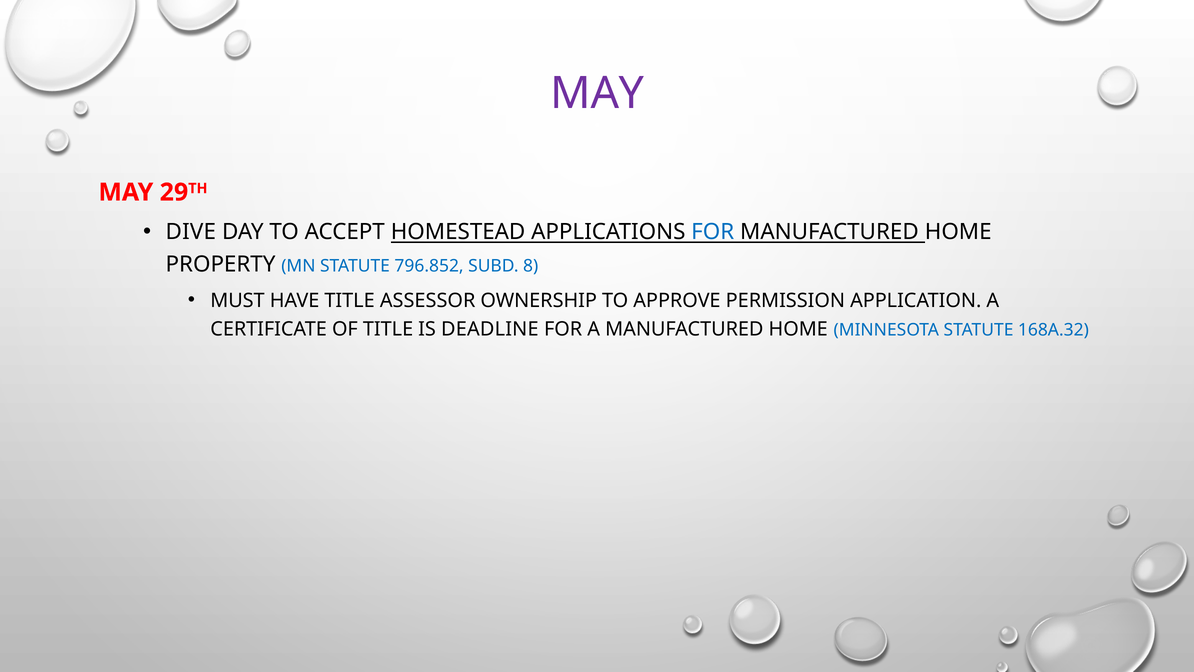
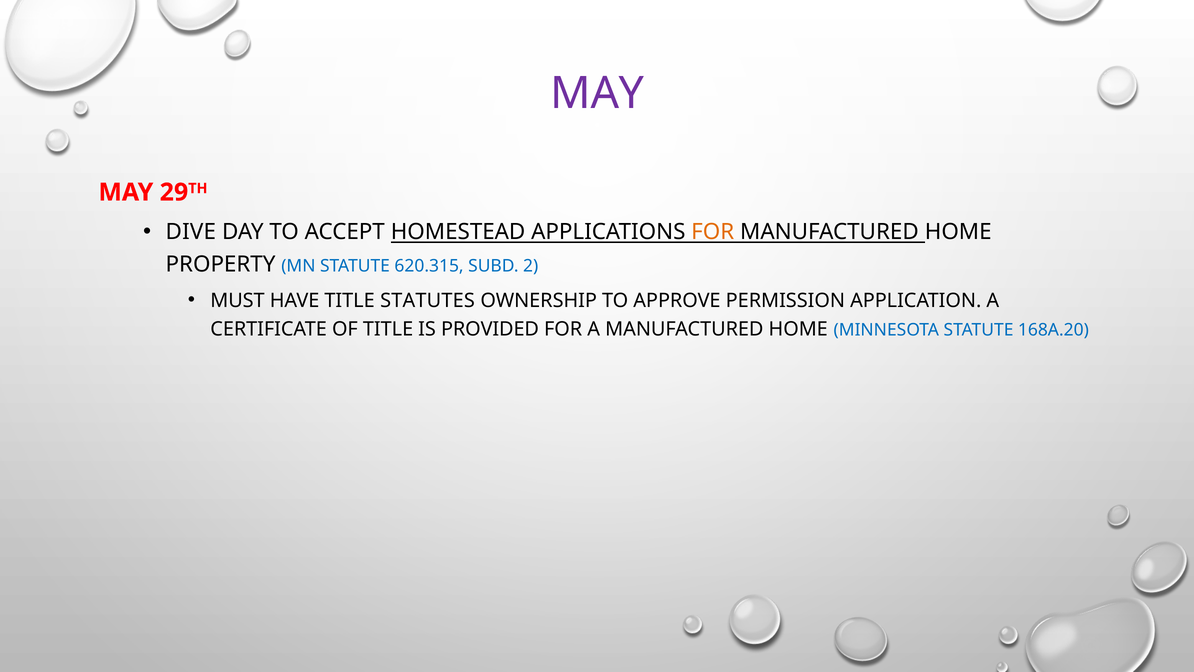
FOR at (713, 232) colour: blue -> orange
796.852: 796.852 -> 620.315
8: 8 -> 2
ASSESSOR: ASSESSOR -> STATUTES
DEADLINE: DEADLINE -> PROVIDED
168A.32: 168A.32 -> 168A.20
